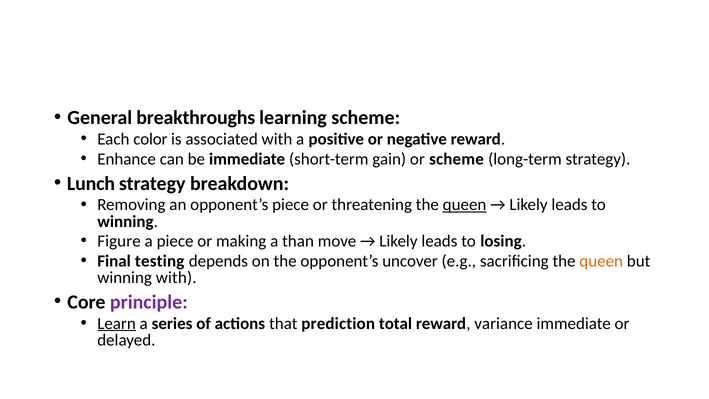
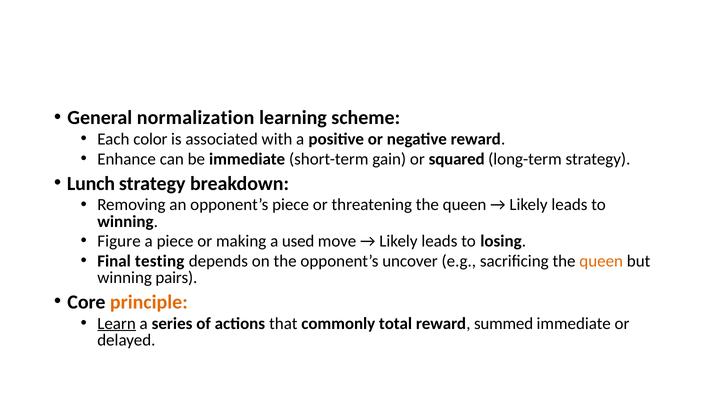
breakthroughs: breakthroughs -> normalization
or scheme: scheme -> squared
queen at (465, 205) underline: present -> none
than: than -> used
winning with: with -> pairs
principle colour: purple -> orange
prediction: prediction -> commonly
variance: variance -> summed
